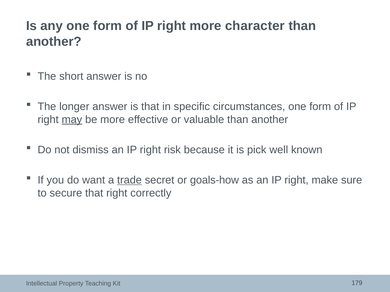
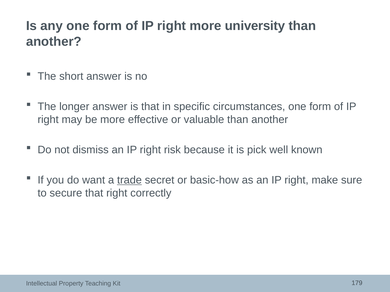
character: character -> university
may underline: present -> none
goals-how: goals-how -> basic-how
